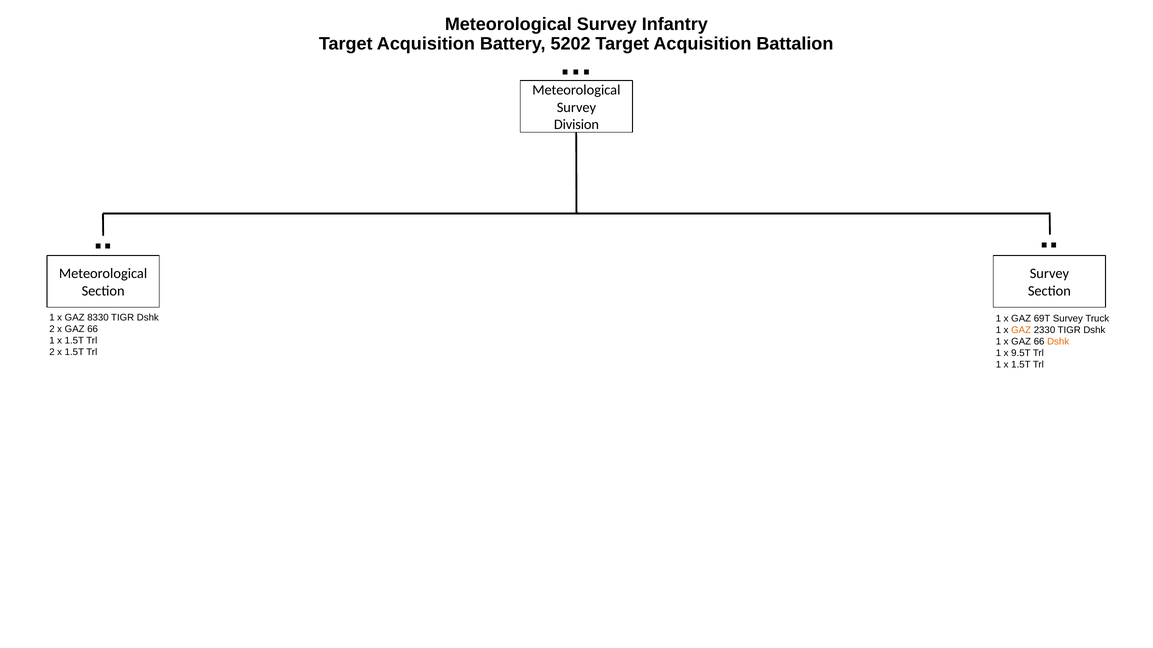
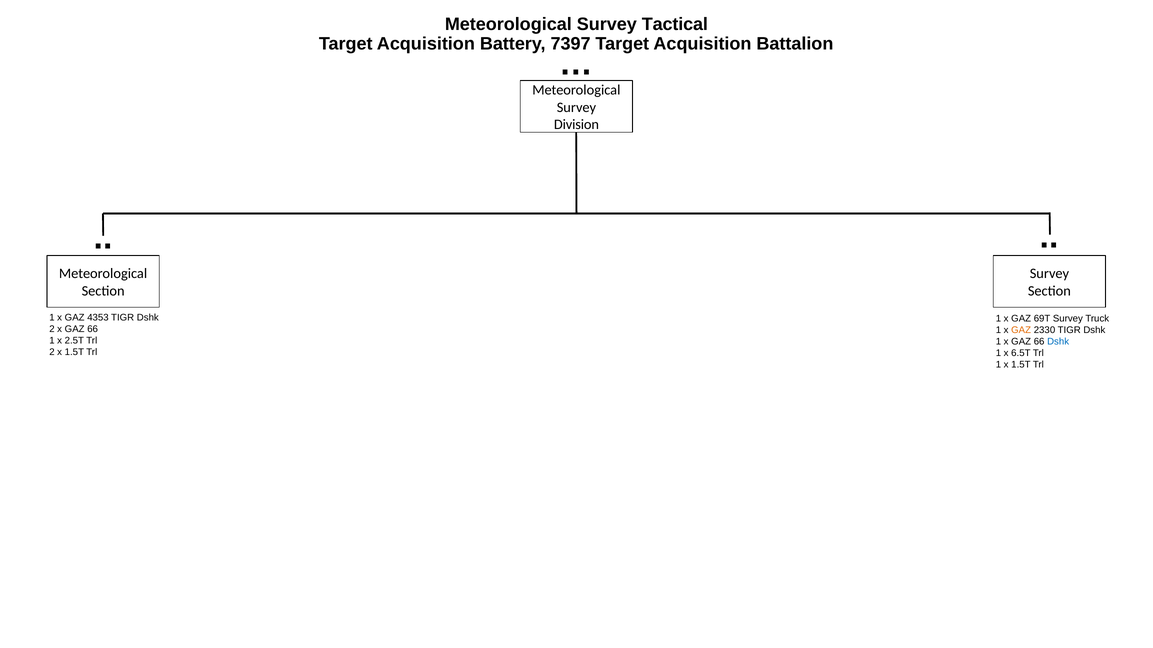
Infantry: Infantry -> Tactical
5202: 5202 -> 7397
8330: 8330 -> 4353
1.5T at (74, 341): 1.5T -> 2.5T
Dshk at (1058, 342) colour: orange -> blue
9.5T: 9.5T -> 6.5T
